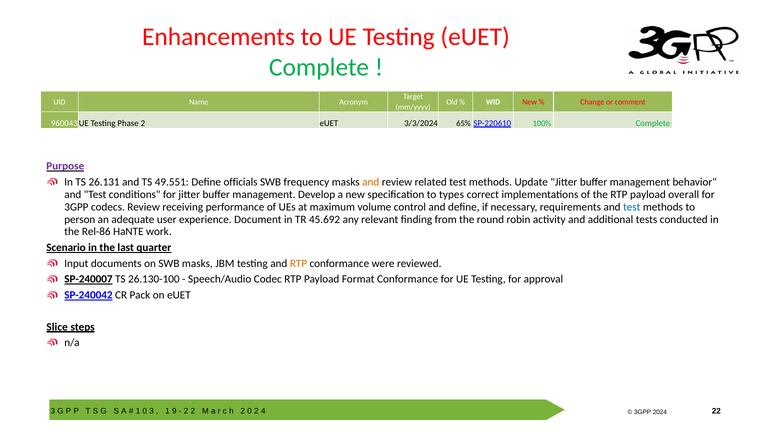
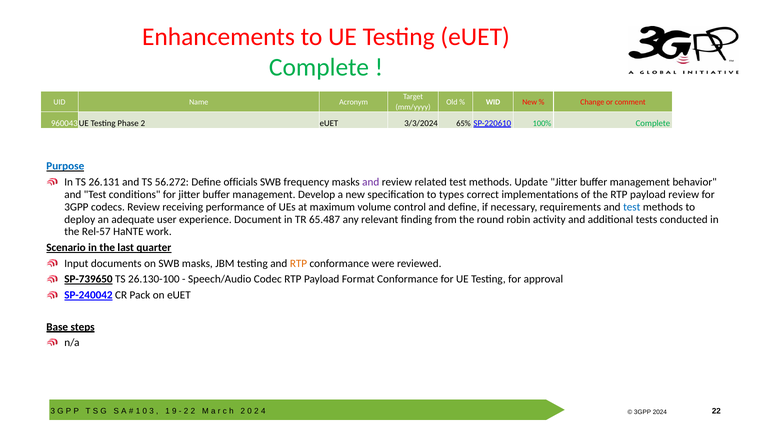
Purpose colour: purple -> blue
49.551: 49.551 -> 56.272
and at (371, 182) colour: orange -> purple
payload overall: overall -> review
person: person -> deploy
45.692: 45.692 -> 65.487
Rel-86: Rel-86 -> Rel-57
SP-240007: SP-240007 -> SP-739650
Slice: Slice -> Base
